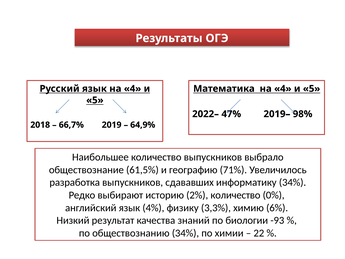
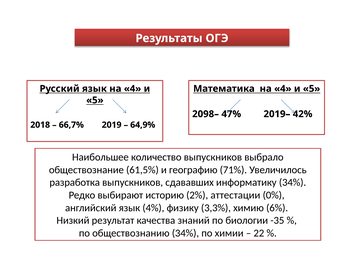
2022–: 2022– -> 2098–
98%: 98% -> 42%
2% количество: количество -> аттестации
-93: -93 -> -35
